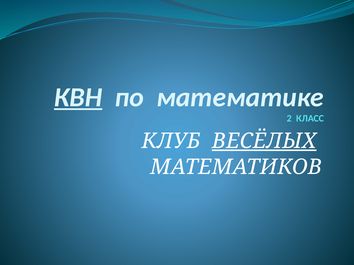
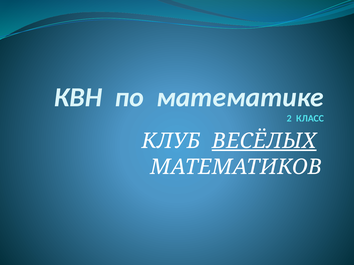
КВН underline: present -> none
